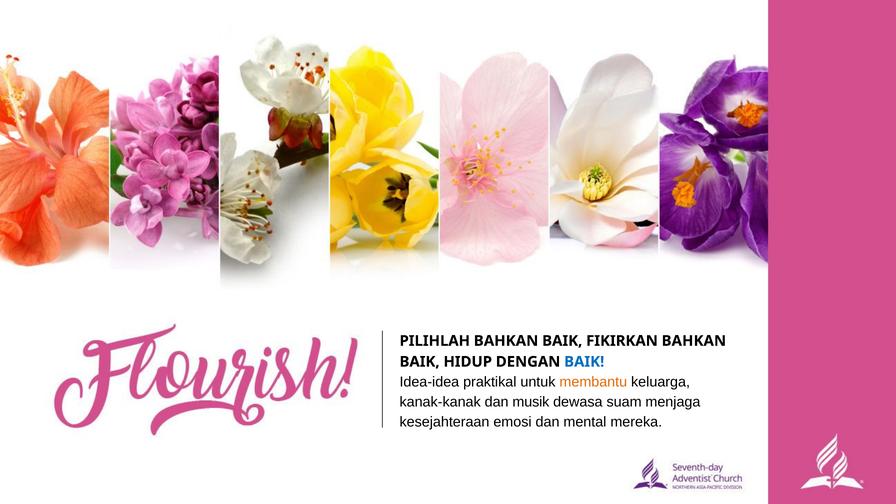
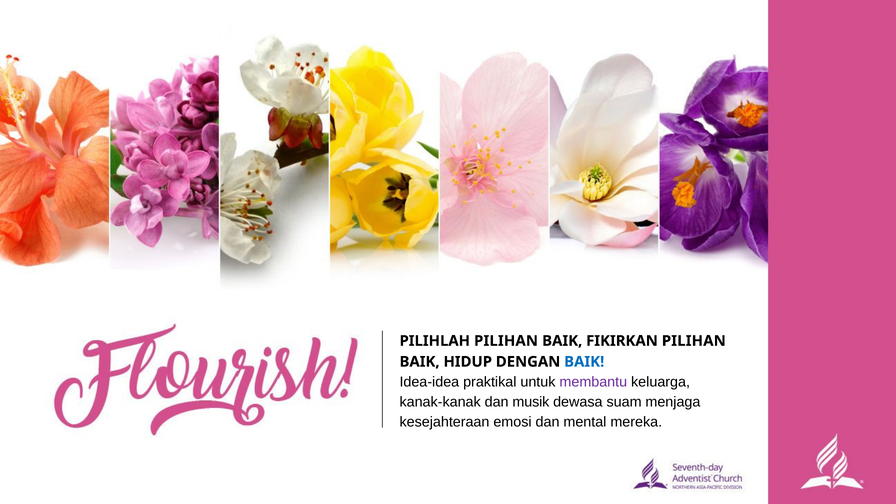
PILIHLAH BAHKAN: BAHKAN -> PILIHAN
FIKIRKAN BAHKAN: BAHKAN -> PILIHAN
membantu colour: orange -> purple
